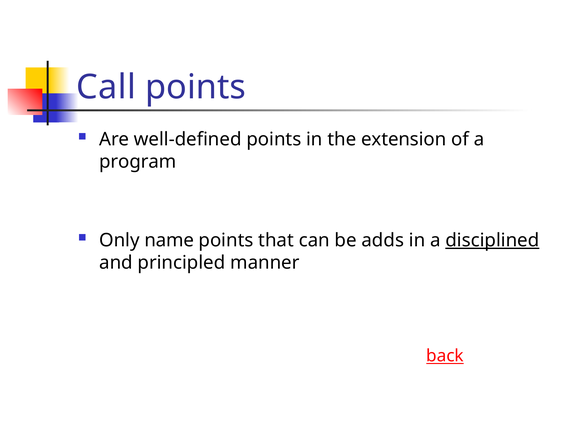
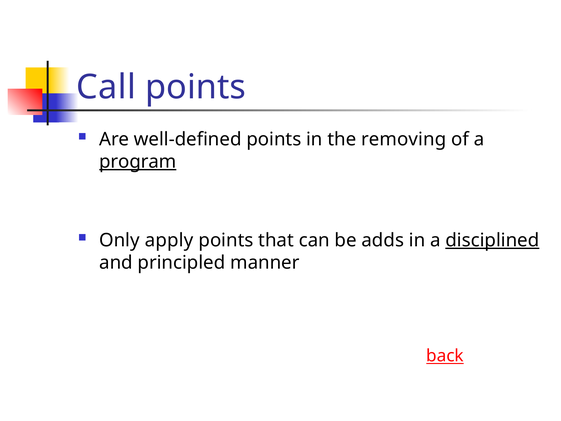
extension: extension -> removing
program underline: none -> present
name: name -> apply
